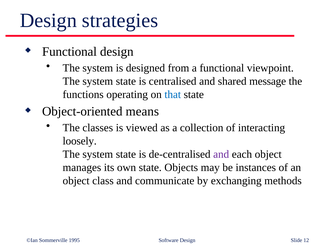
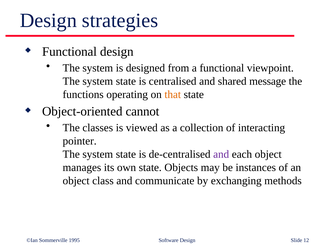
that colour: blue -> orange
means: means -> cannot
loosely: loosely -> pointer
